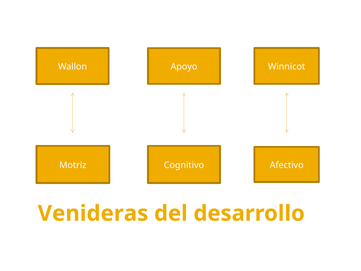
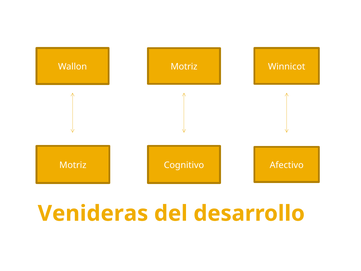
Wallon Apoyo: Apoyo -> Motriz
